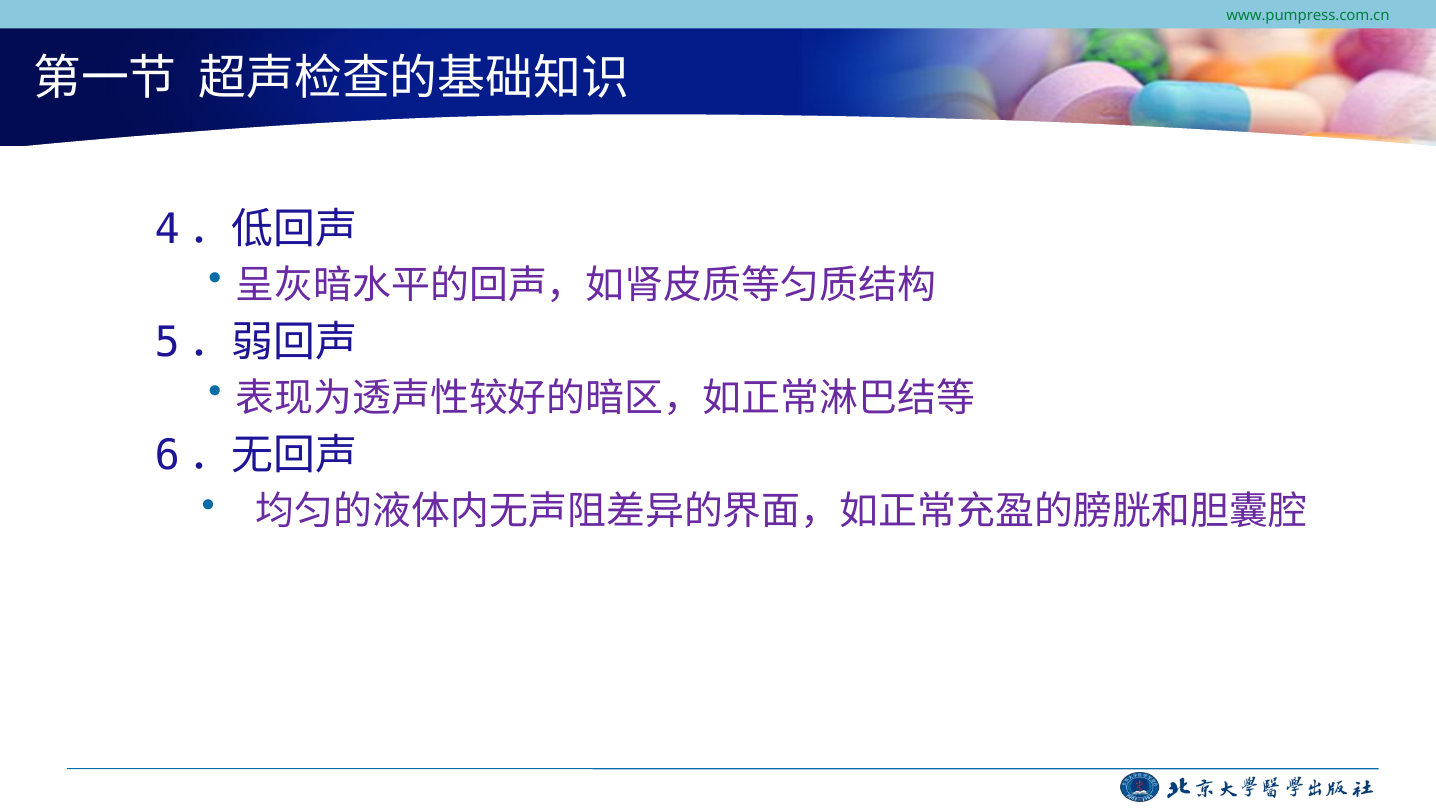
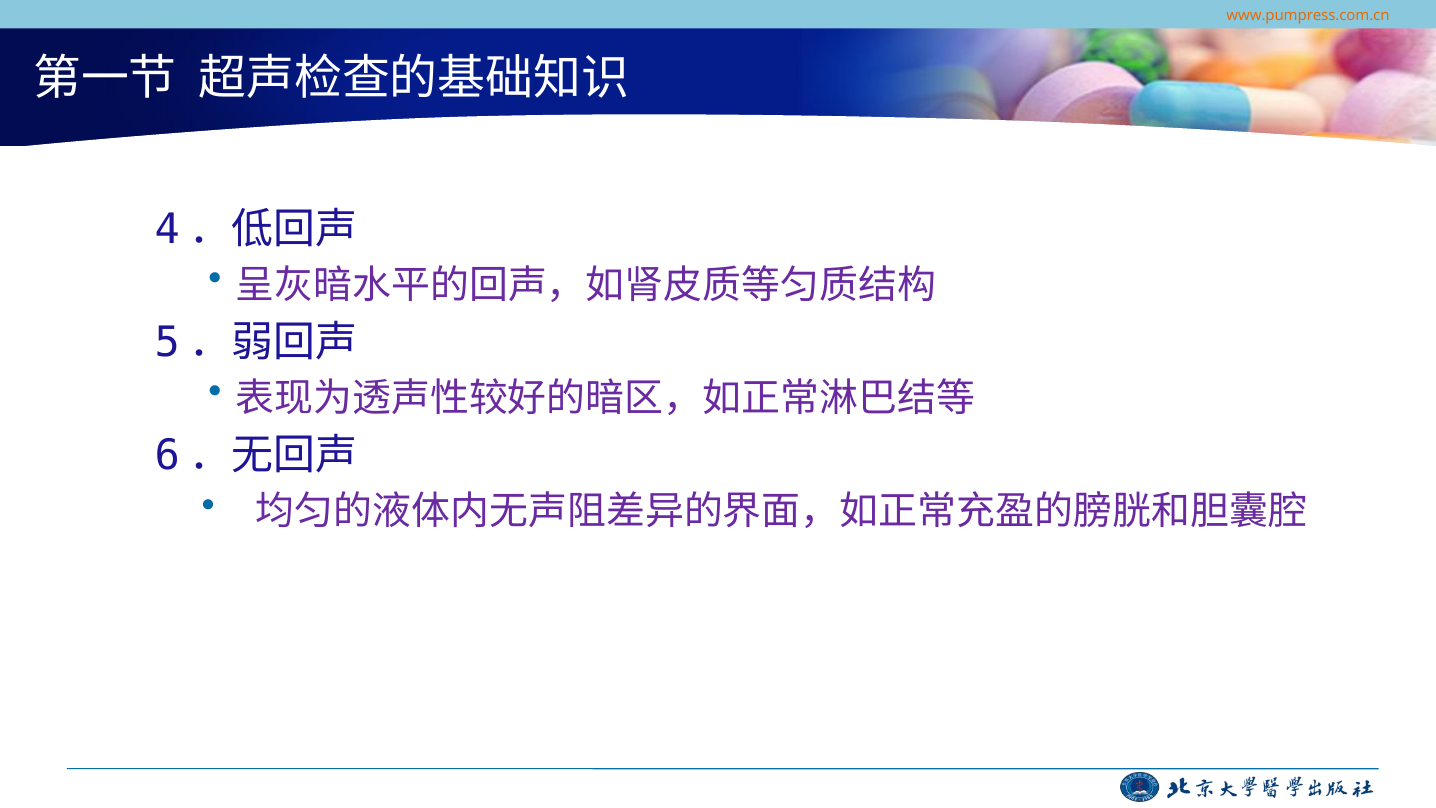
www.pumpress.com.cn colour: green -> orange
